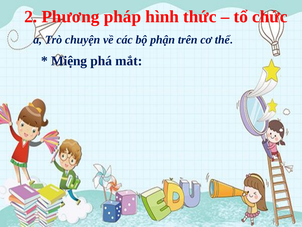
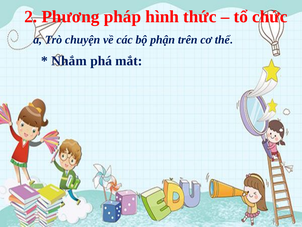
Miệng: Miệng -> Nhắm
